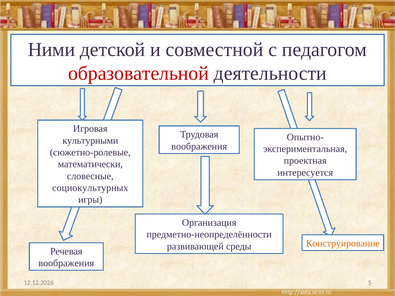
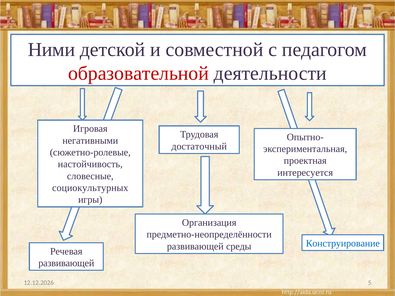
культурными: культурными -> негативными
воображения at (199, 146): воображения -> достаточный
математически: математически -> настойчивость
Конструирование colour: orange -> blue
воображения at (66, 263): воображения -> развивающей
